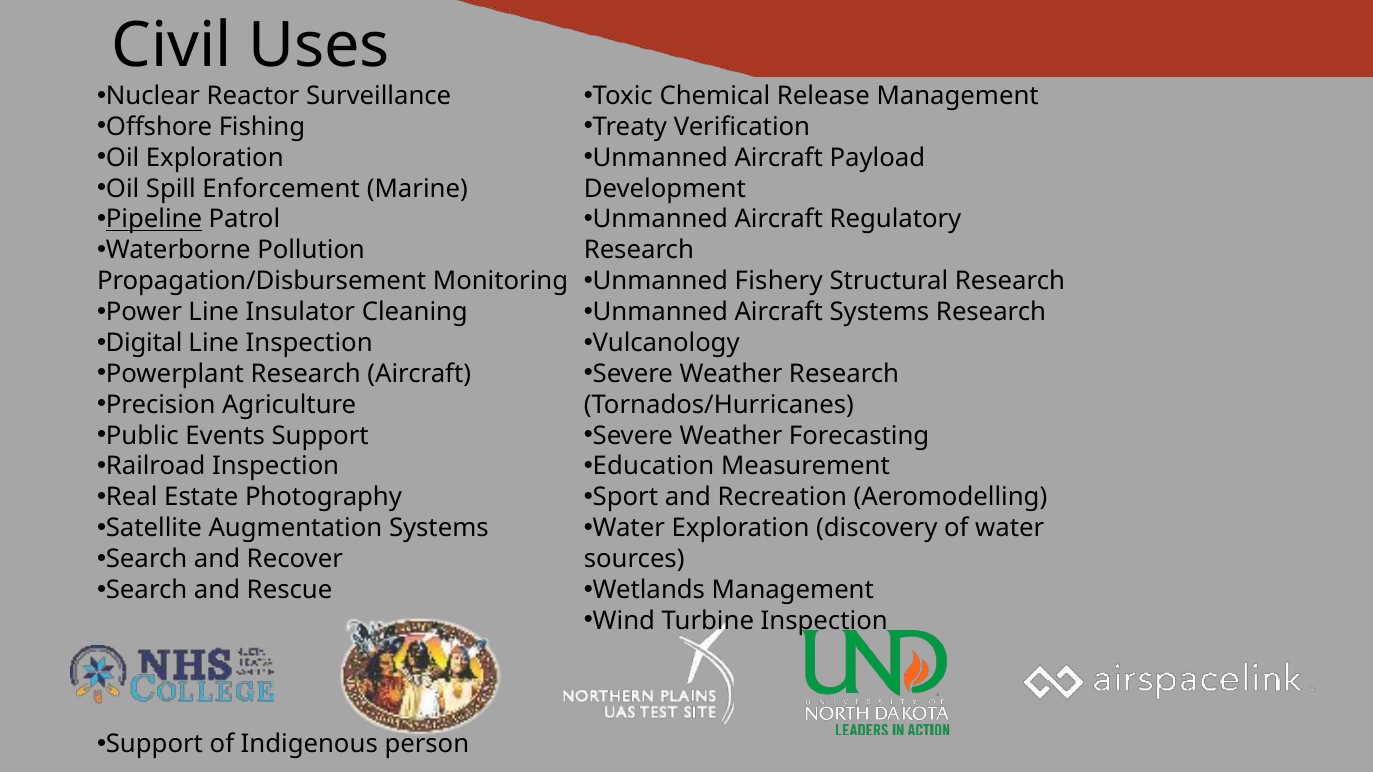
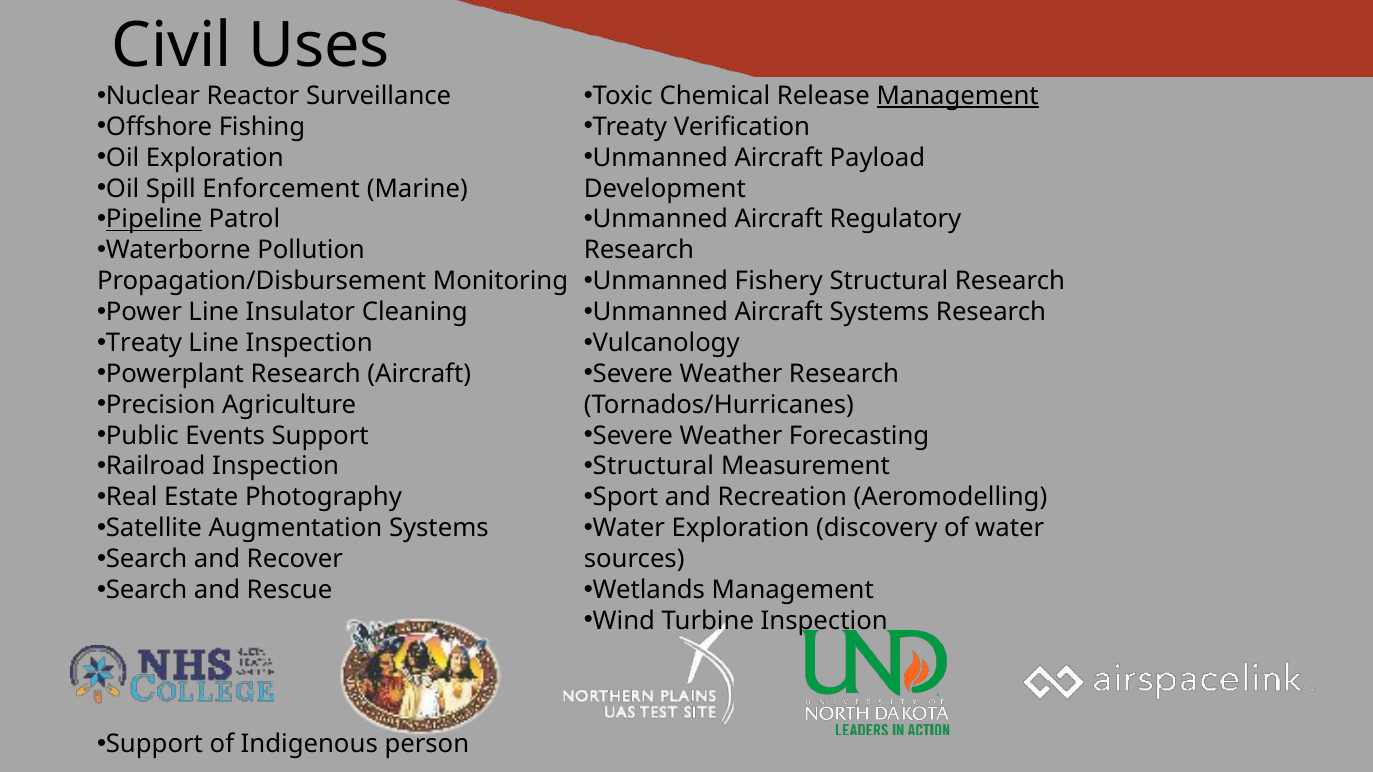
Management at (958, 96) underline: none -> present
Digital at (144, 343): Digital -> Treaty
Education at (653, 467): Education -> Structural
